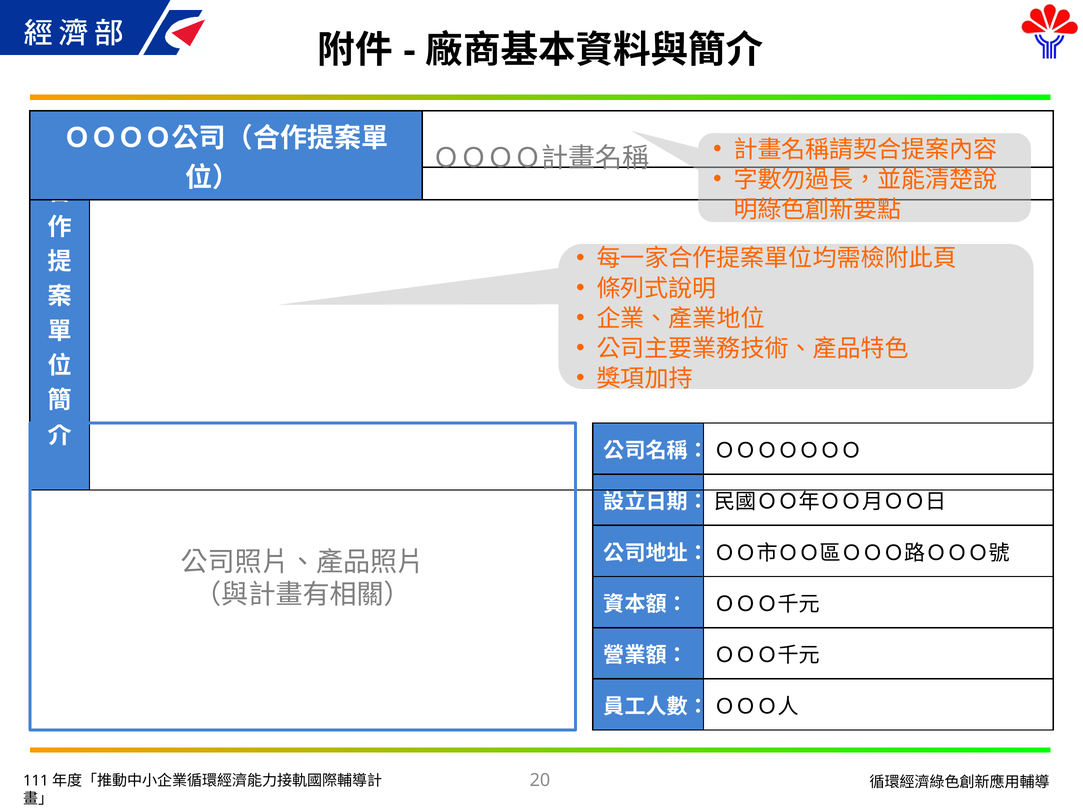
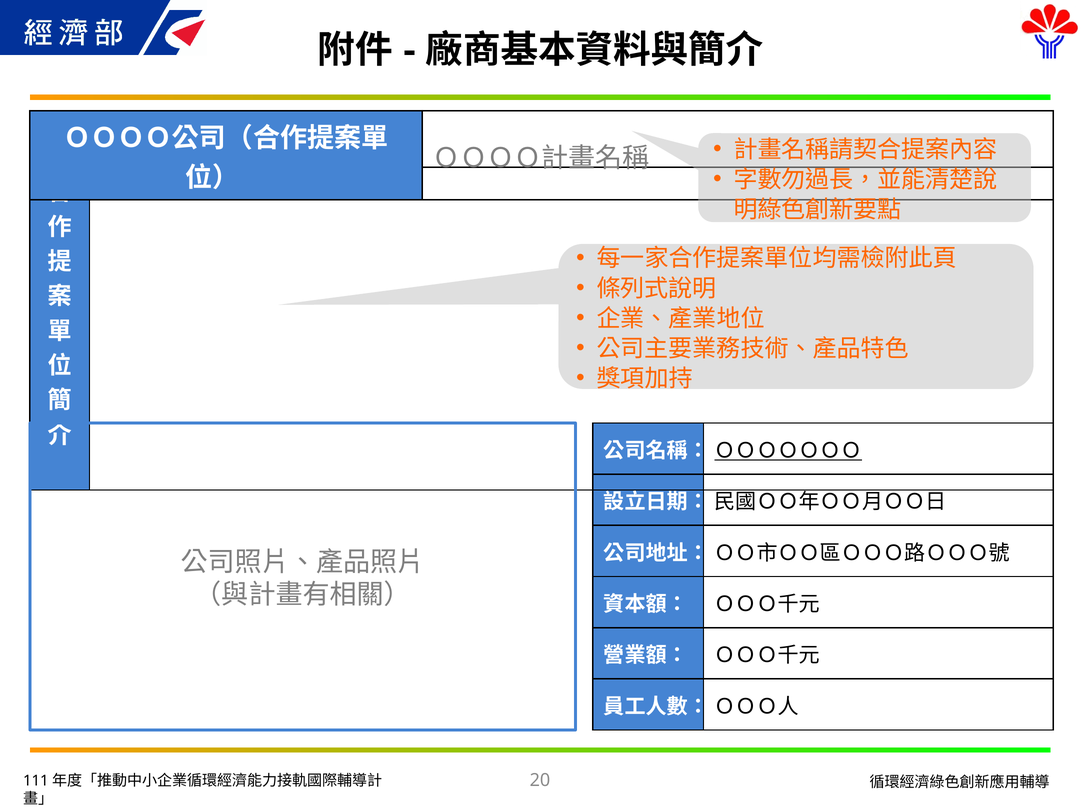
ＯＯＯＯＯＯＯ underline: none -> present
